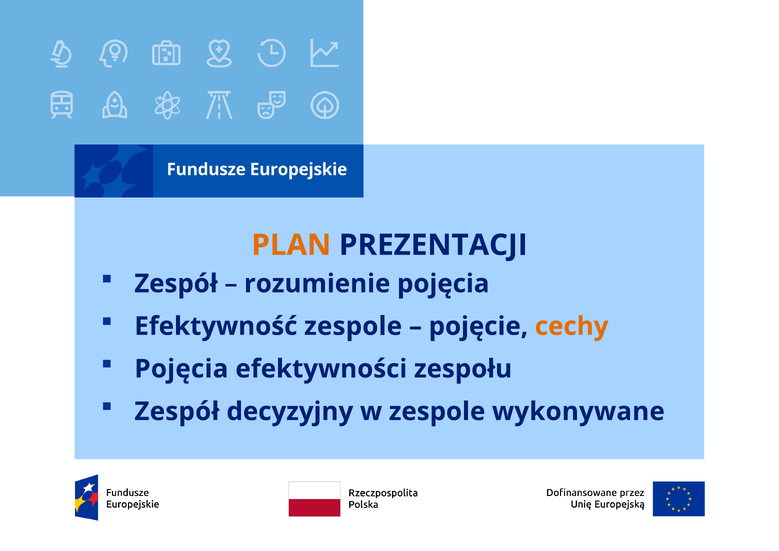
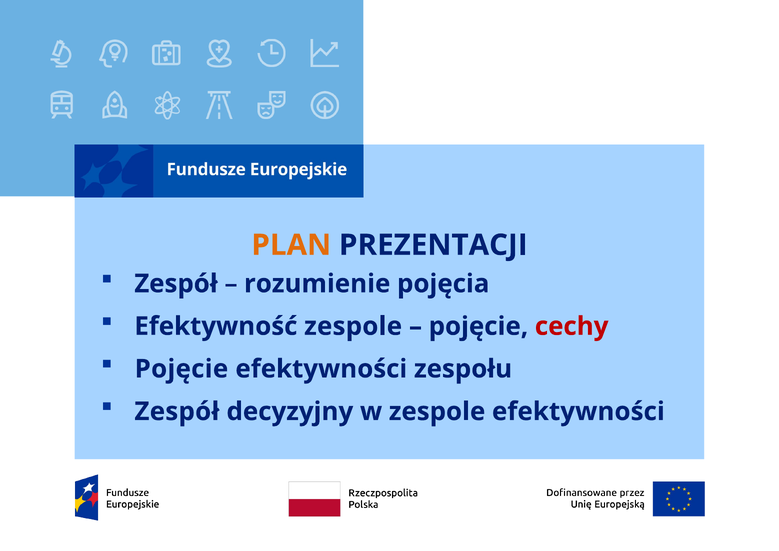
cechy colour: orange -> red
Pojęcia at (181, 369): Pojęcia -> Pojęcie
zespole wykonywane: wykonywane -> efektywności
